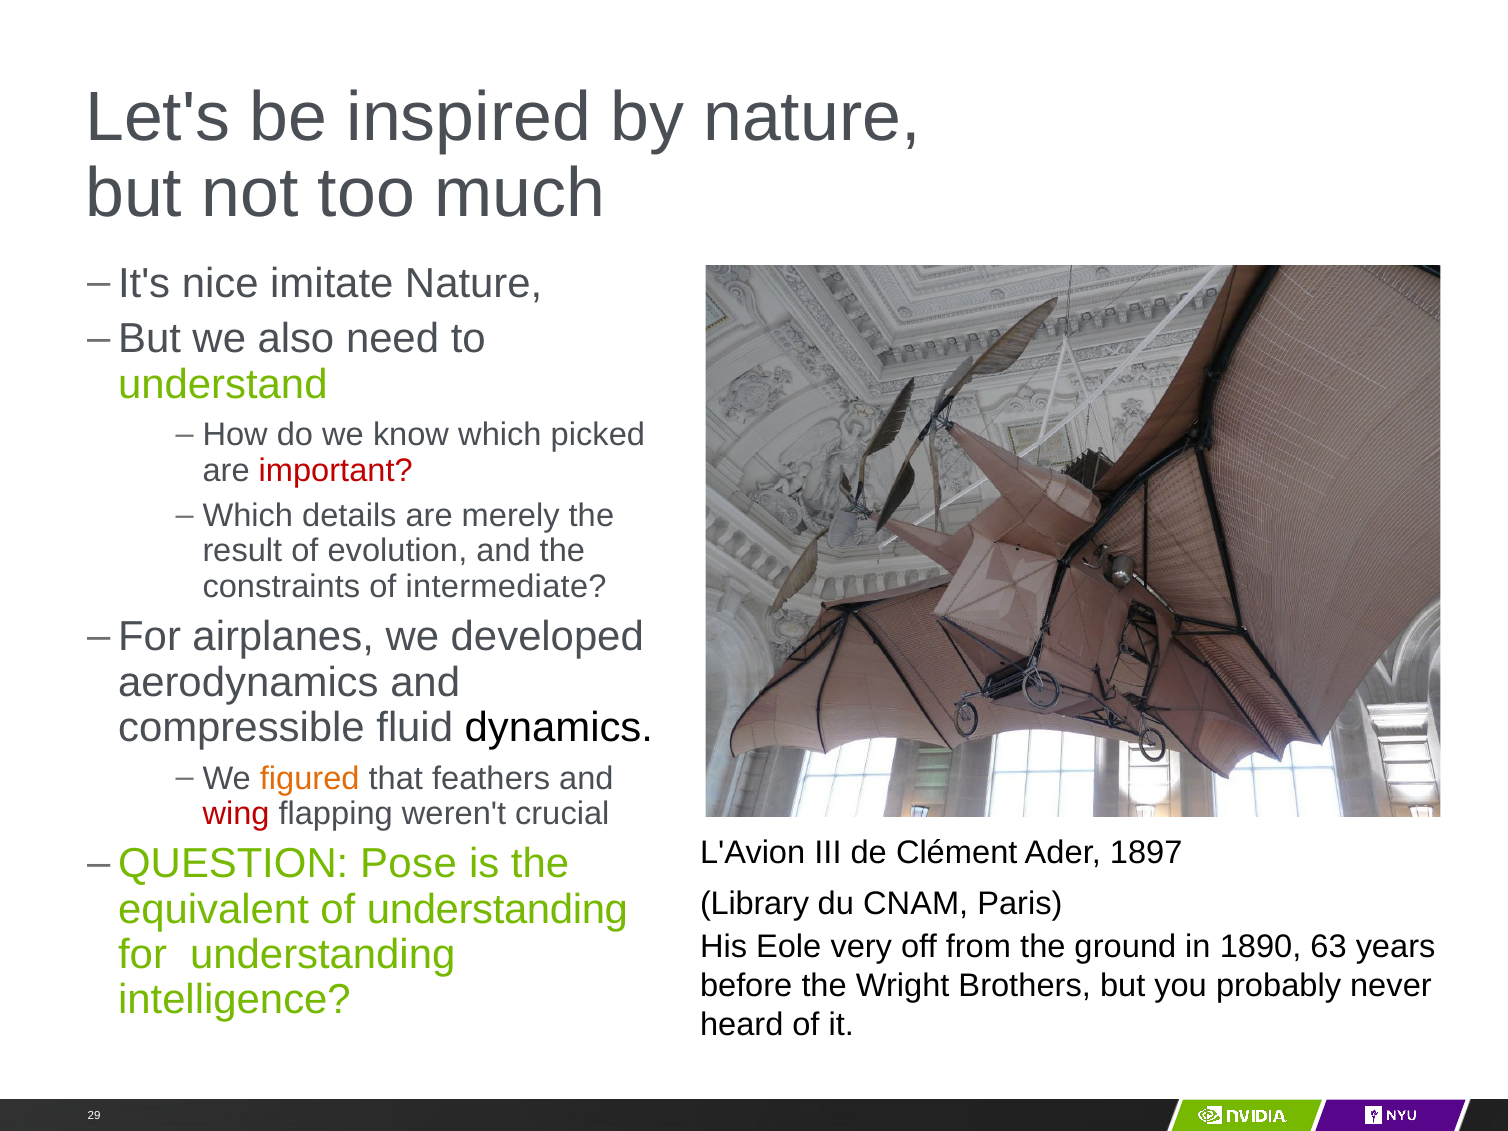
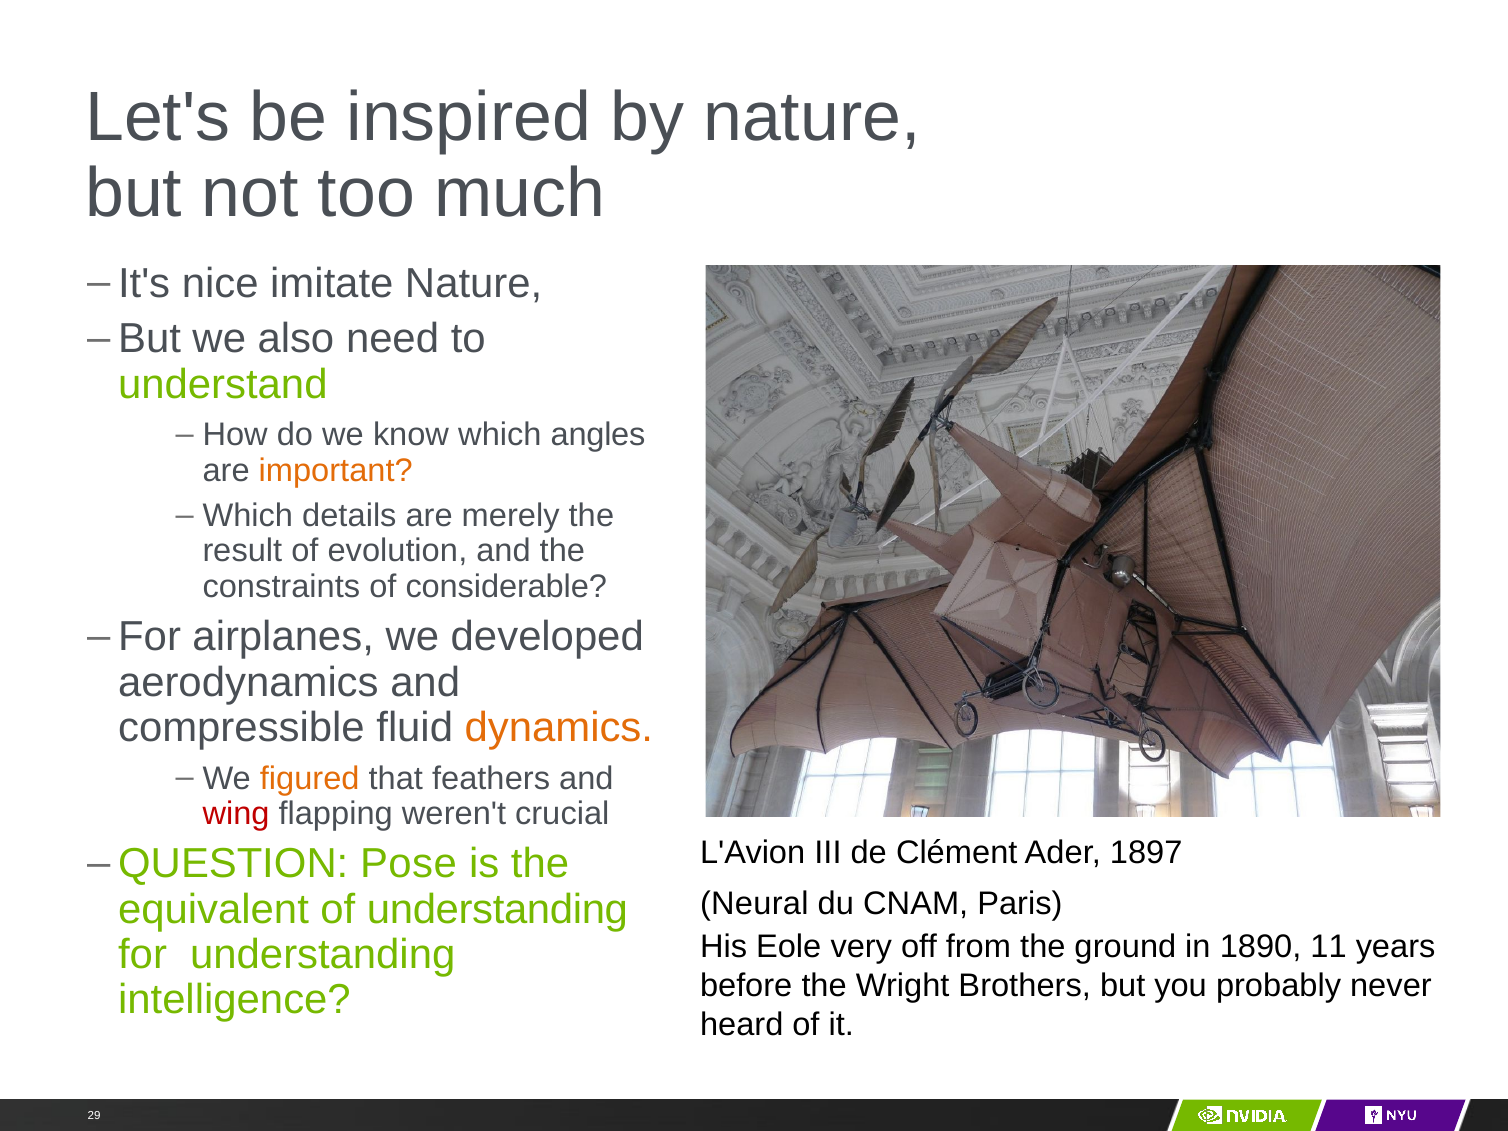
picked: picked -> angles
important colour: red -> orange
intermediate: intermediate -> considerable
dynamics colour: black -> orange
Library: Library -> Neural
63: 63 -> 11
